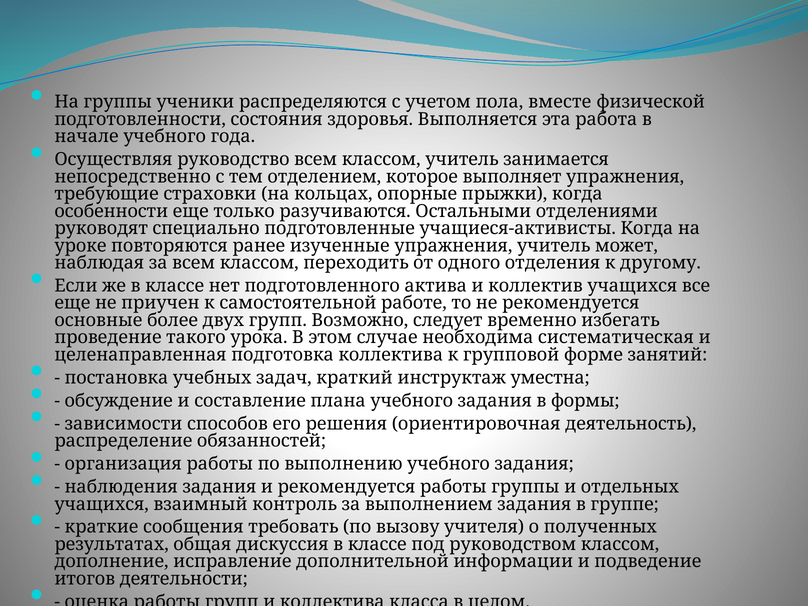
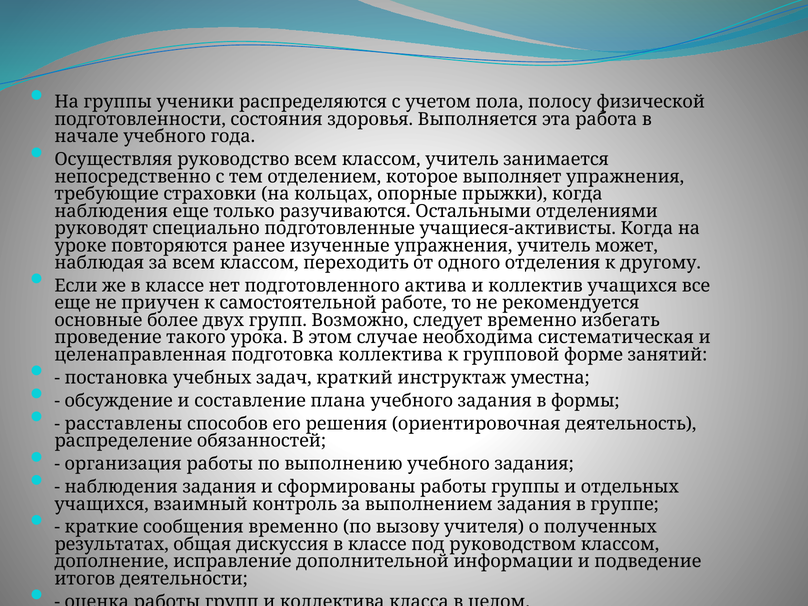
вместе: вместе -> полосу
особенности at (111, 211): особенности -> наблюдения
зависимости: зависимости -> расставлены
и рекомендуется: рекомендуется -> сформированы
сообщения требовать: требовать -> временно
